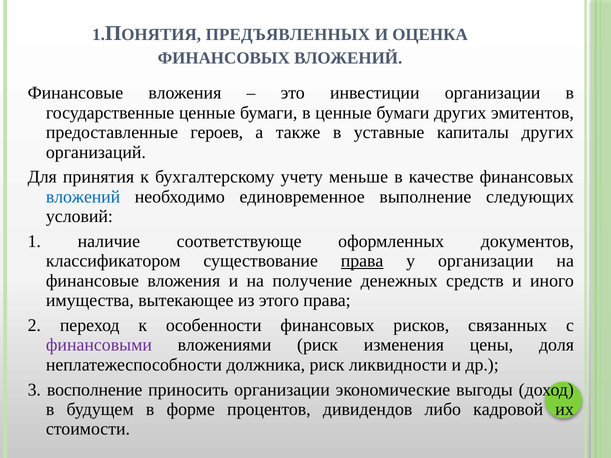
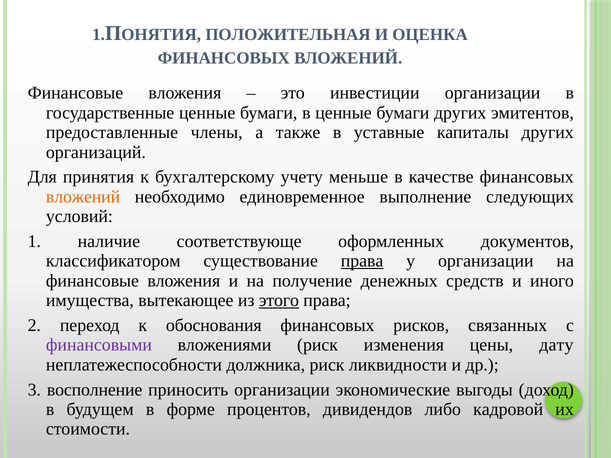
ПРЕДЪЯВЛЕННЫХ: ПРЕДЪЯВЛЕННЫХ -> ПОЛОЖИТЕЛЬНАЯ
героев: героев -> члены
вложений at (83, 197) colour: blue -> orange
этого underline: none -> present
особенности: особенности -> обоснования
доля: доля -> дату
